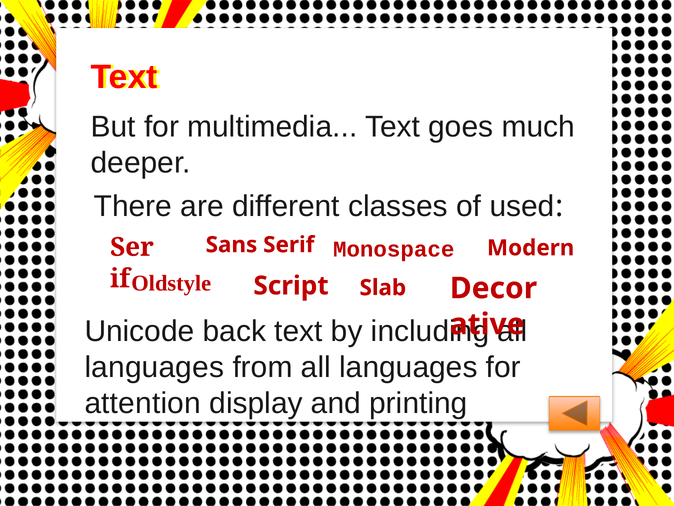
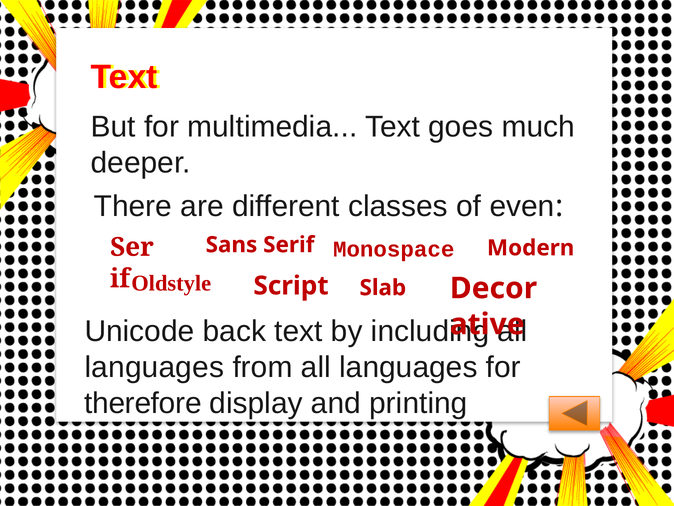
used: used -> even
attention: attention -> therefore
